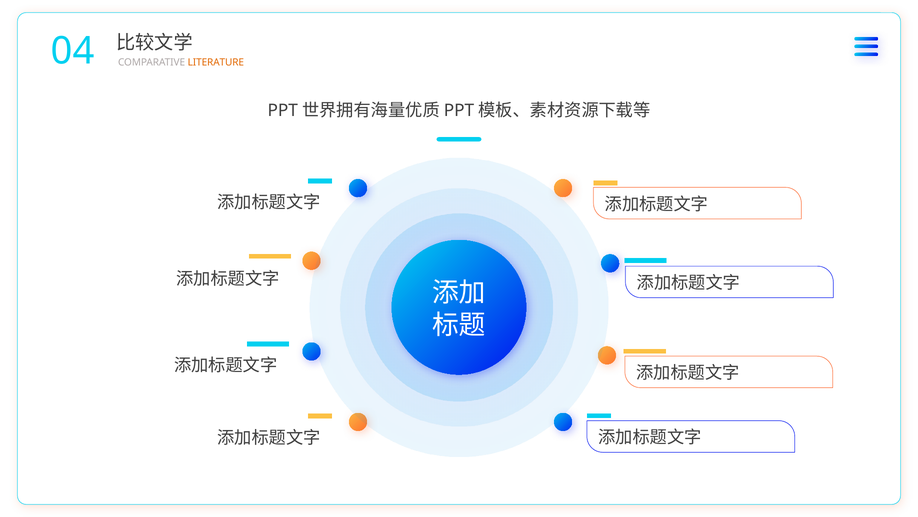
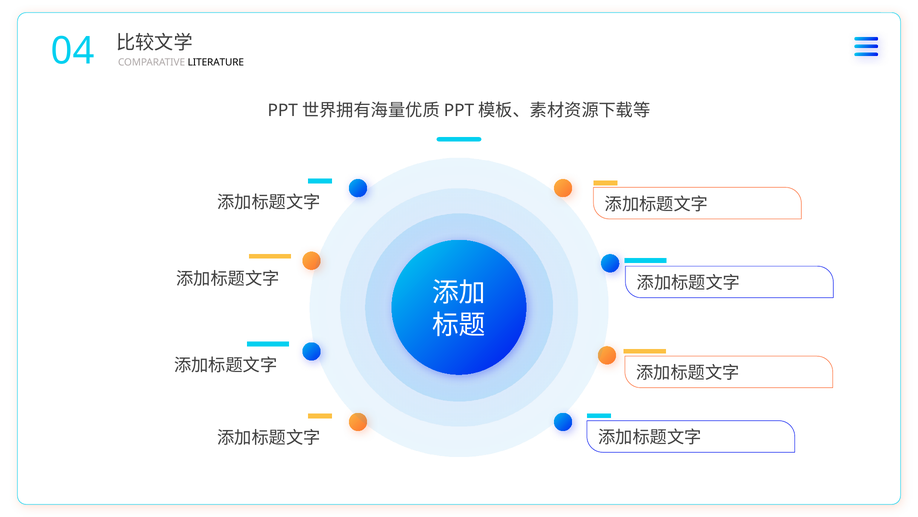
LITERATURE colour: orange -> black
